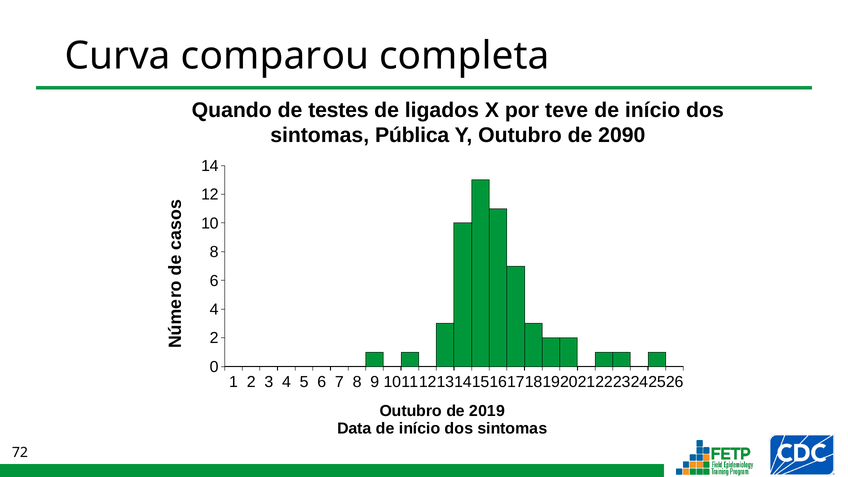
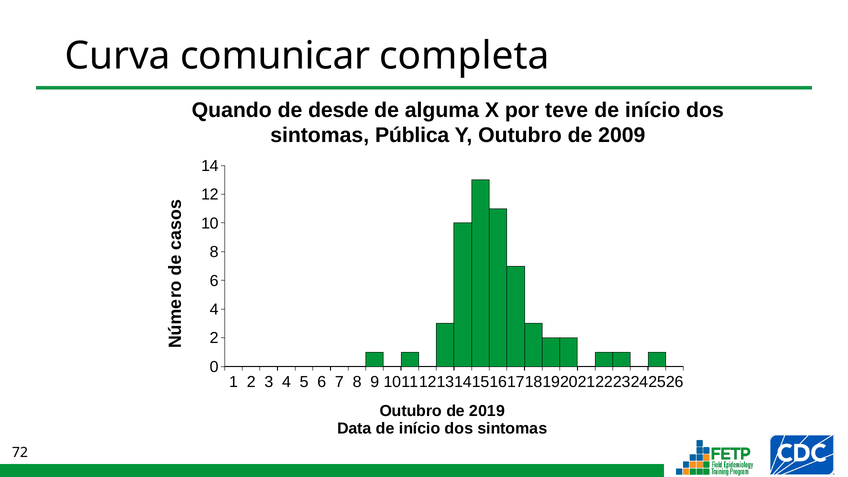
comparou: comparou -> comunicar
testes: testes -> desde
ligados: ligados -> alguma
2090: 2090 -> 2009
